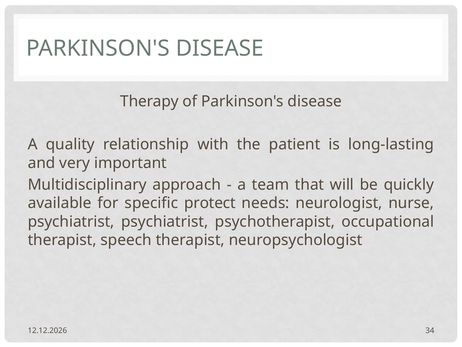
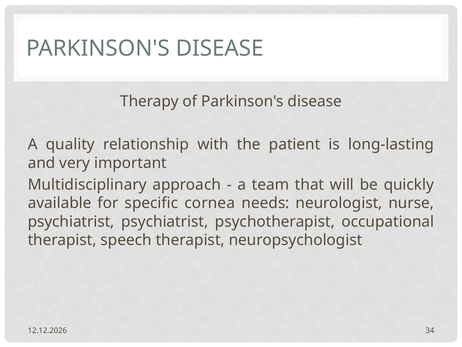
protect: protect -> cornea
